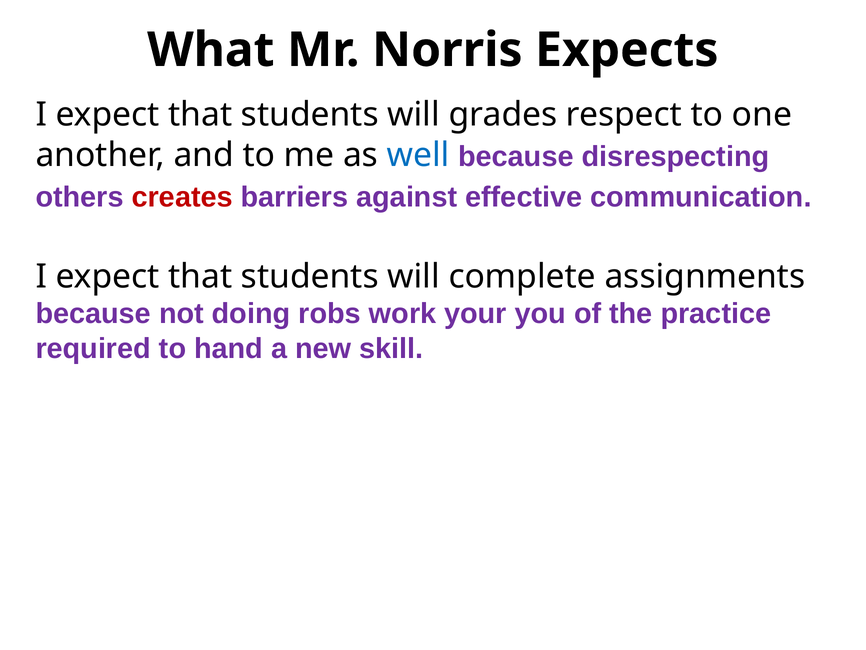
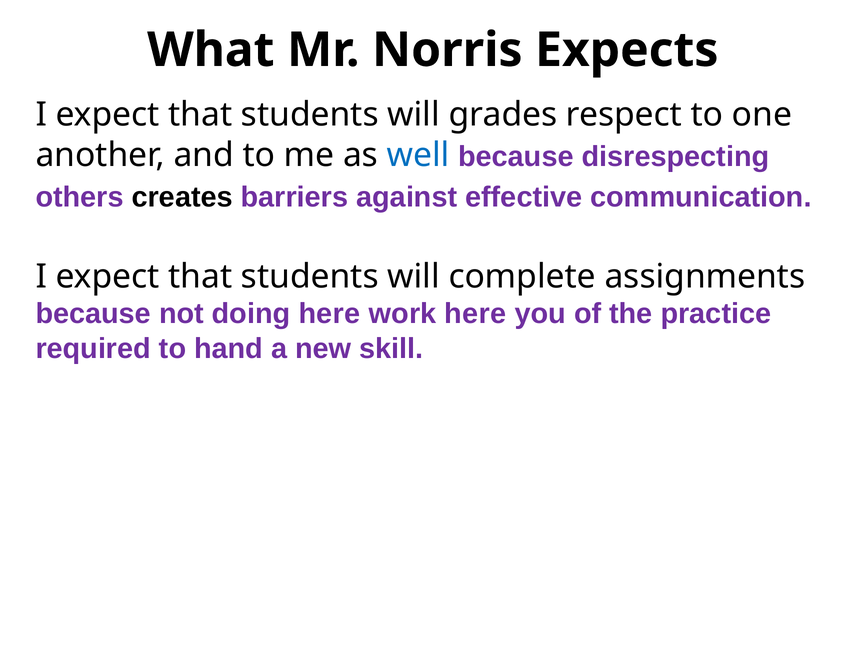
creates colour: red -> black
doing robs: robs -> here
work your: your -> here
